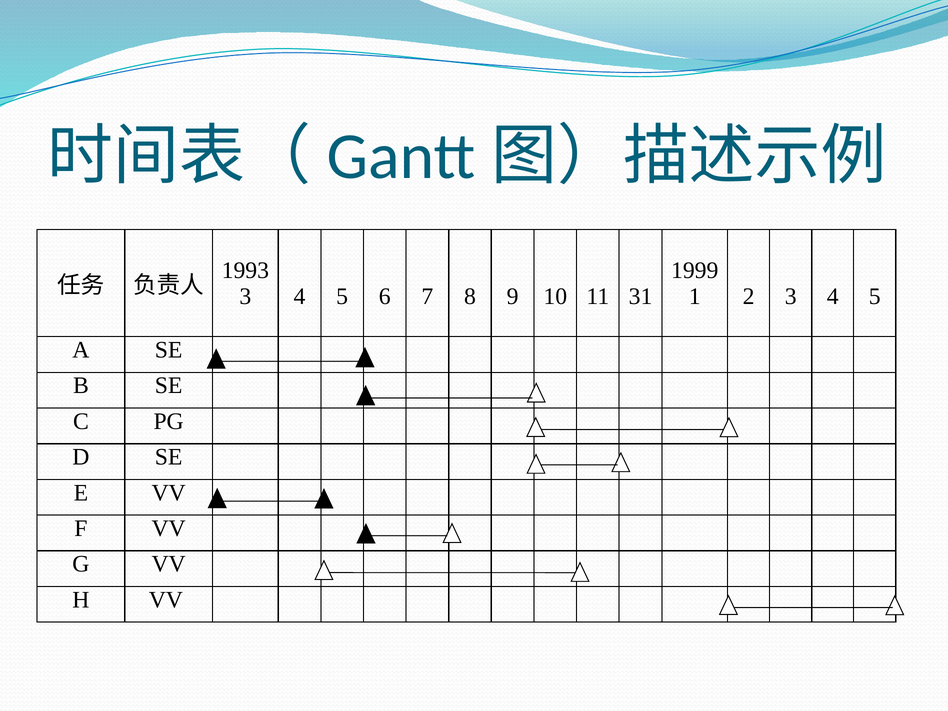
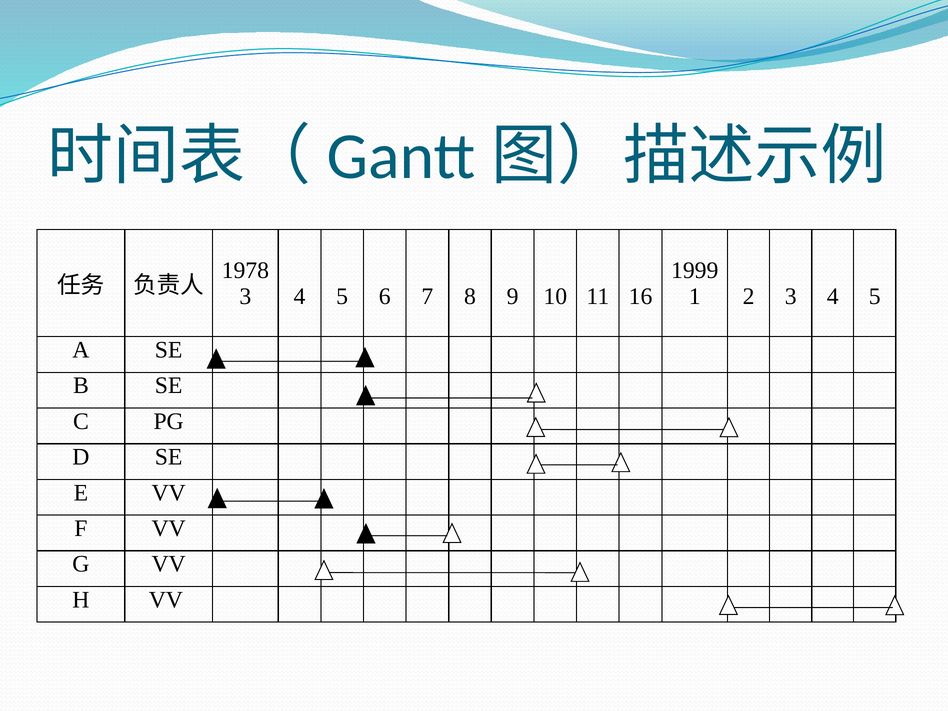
1993: 1993 -> 1978
31: 31 -> 16
